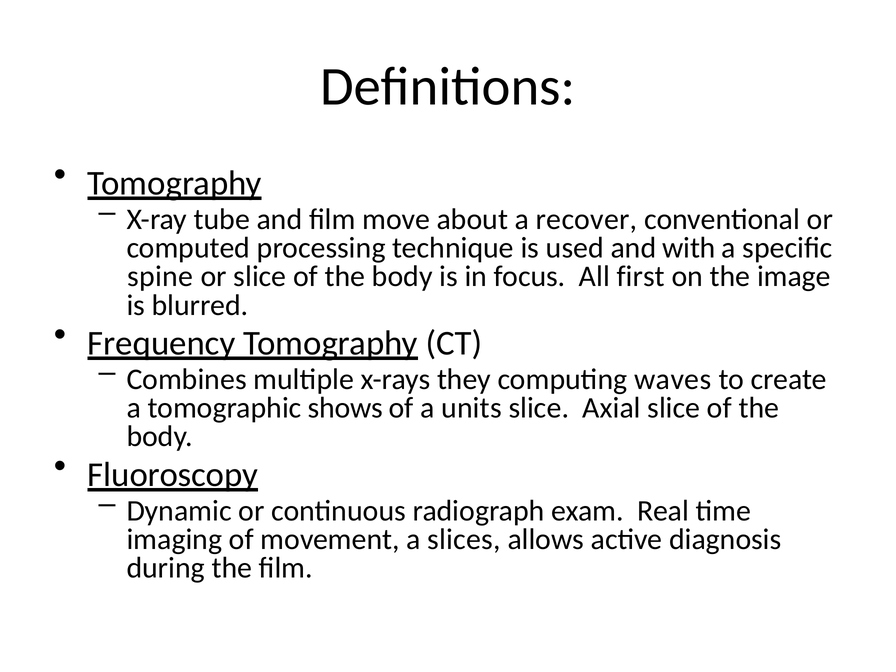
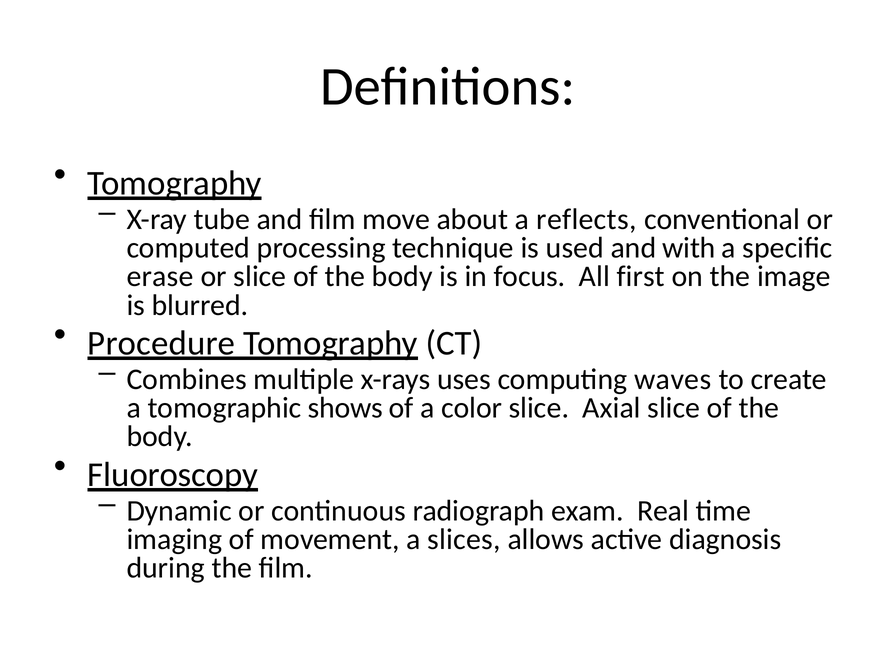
recover: recover -> reflects
spine: spine -> erase
Frequency: Frequency -> Procedure
they: they -> uses
units: units -> color
